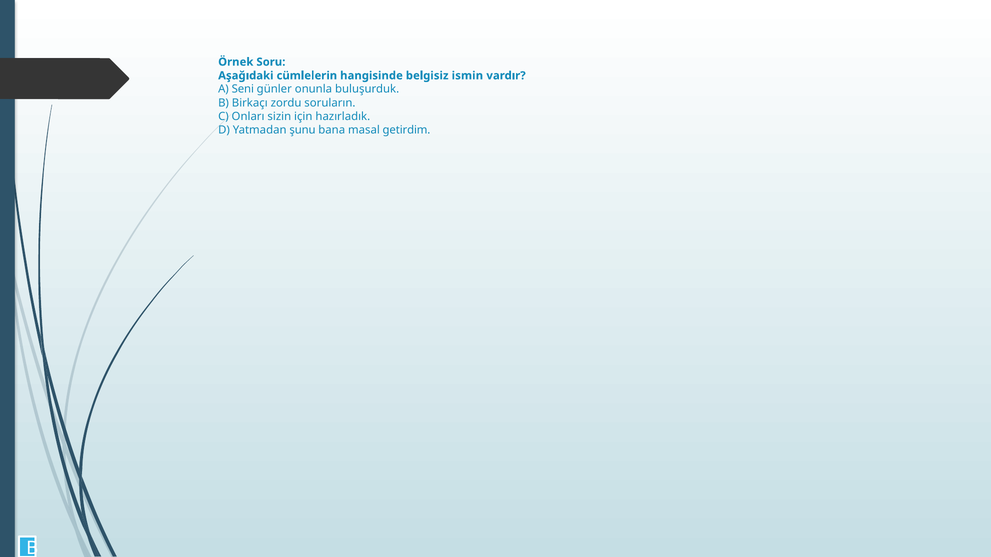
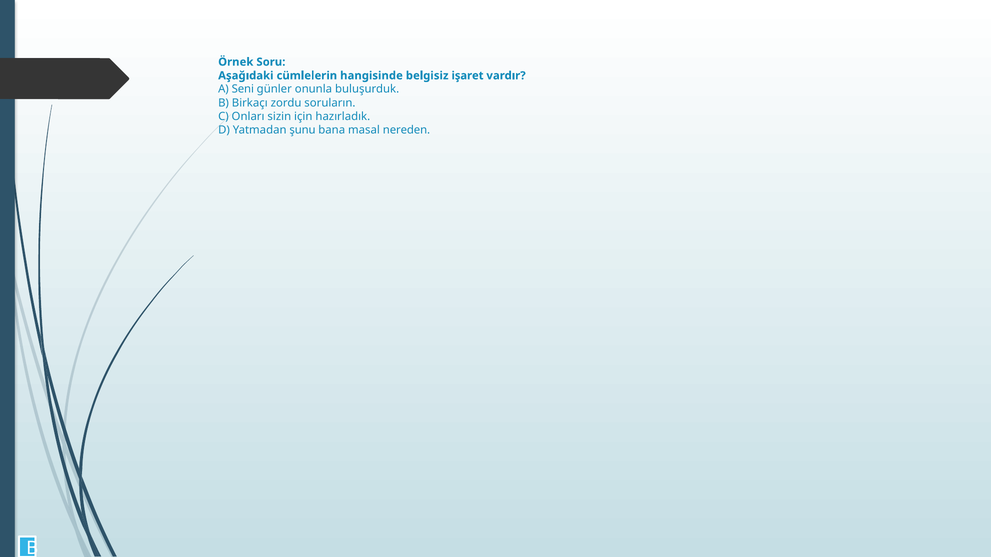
ismin: ismin -> işaret
getirdim: getirdim -> nereden
